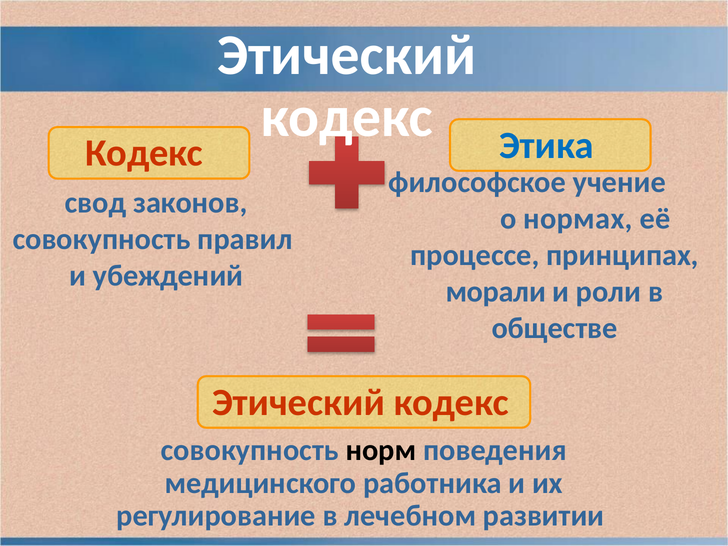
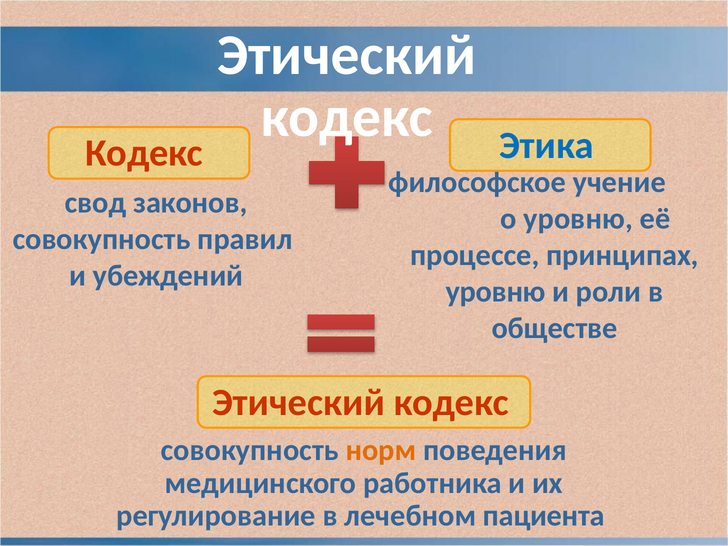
о нормах: нормах -> уровню
морали at (496, 292): морали -> уровню
норм colour: black -> orange
развитии: развитии -> пациента
